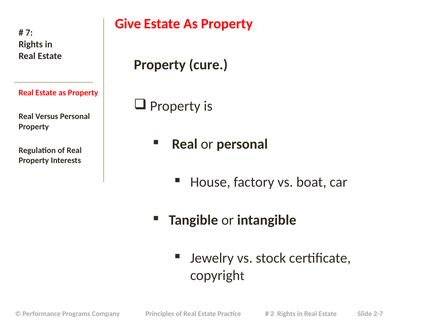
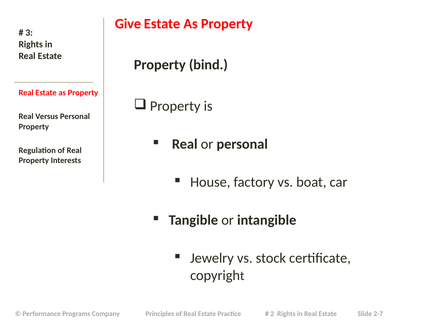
7: 7 -> 3
cure: cure -> bind
